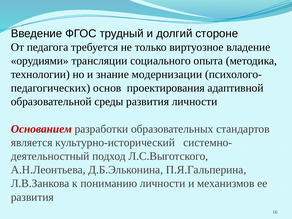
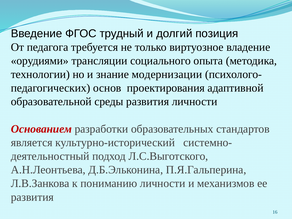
стороне: стороне -> позиция
